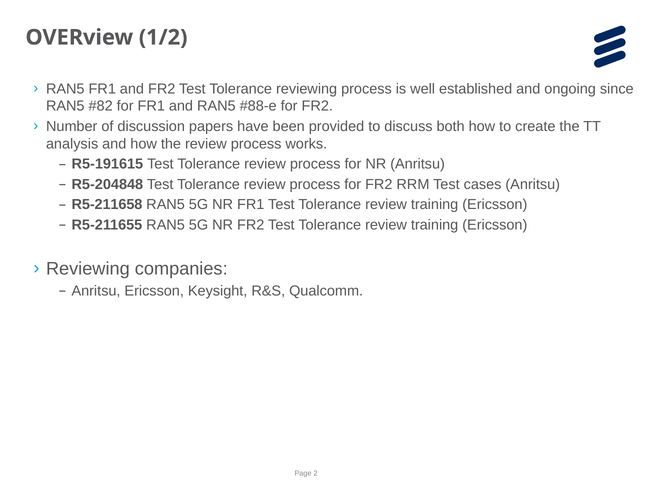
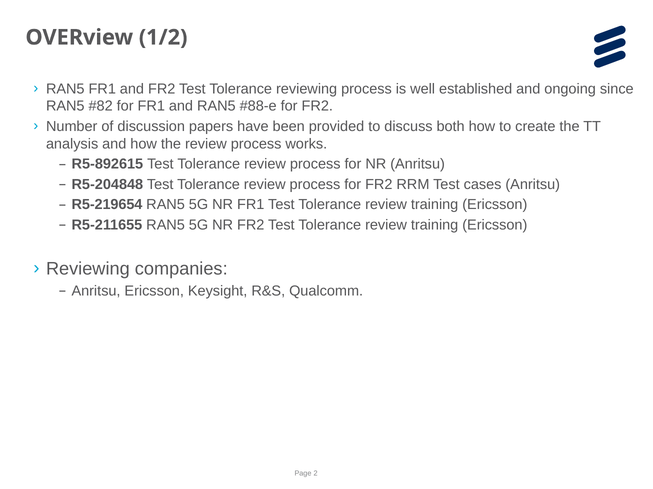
R5-191615: R5-191615 -> R5-892615
R5-211658: R5-211658 -> R5-219654
